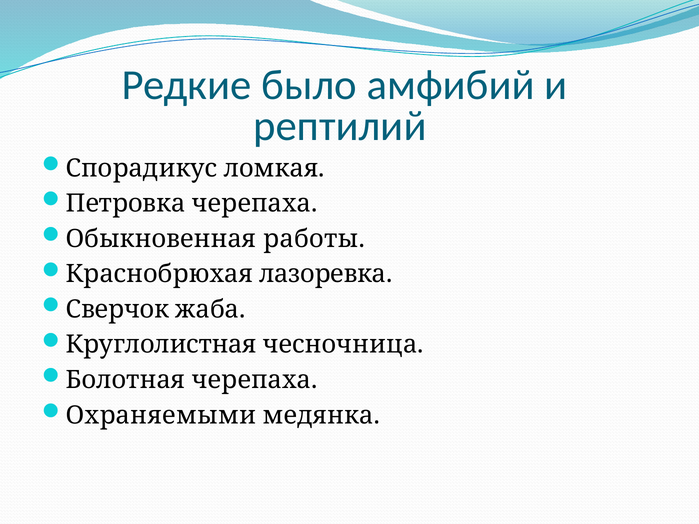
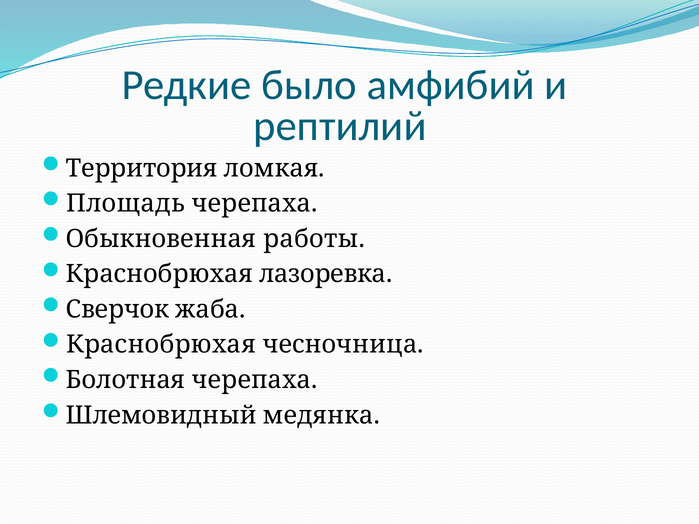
Спорадикус: Спорадикус -> Территория
Петровка: Петровка -> Площадь
Круглолистная at (161, 345): Круглолистная -> Краснобрюхая
Охраняемыми: Охраняемыми -> Шлемовидный
